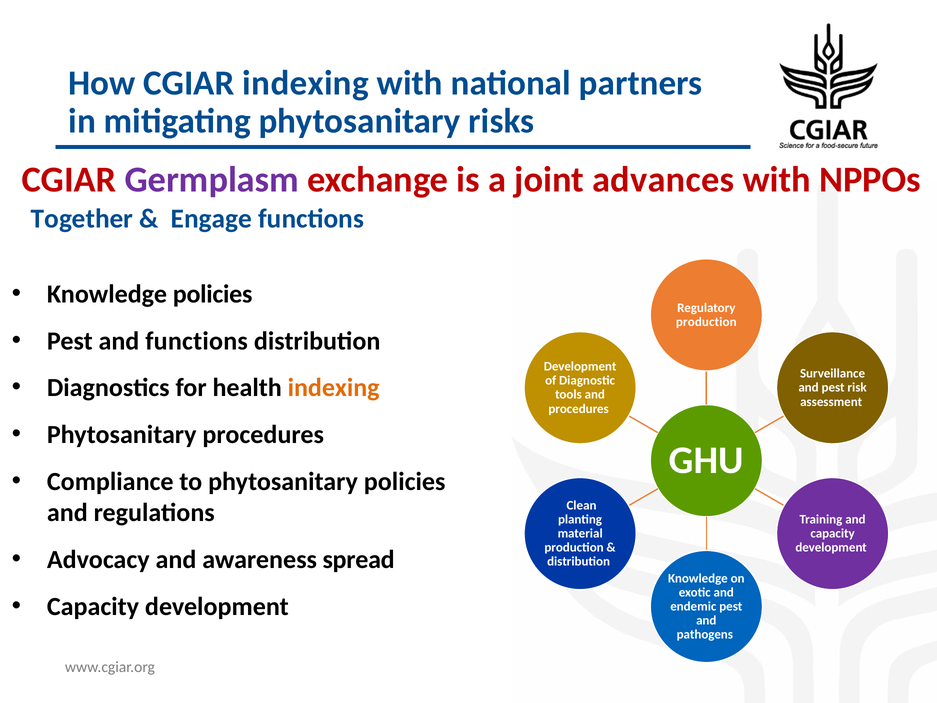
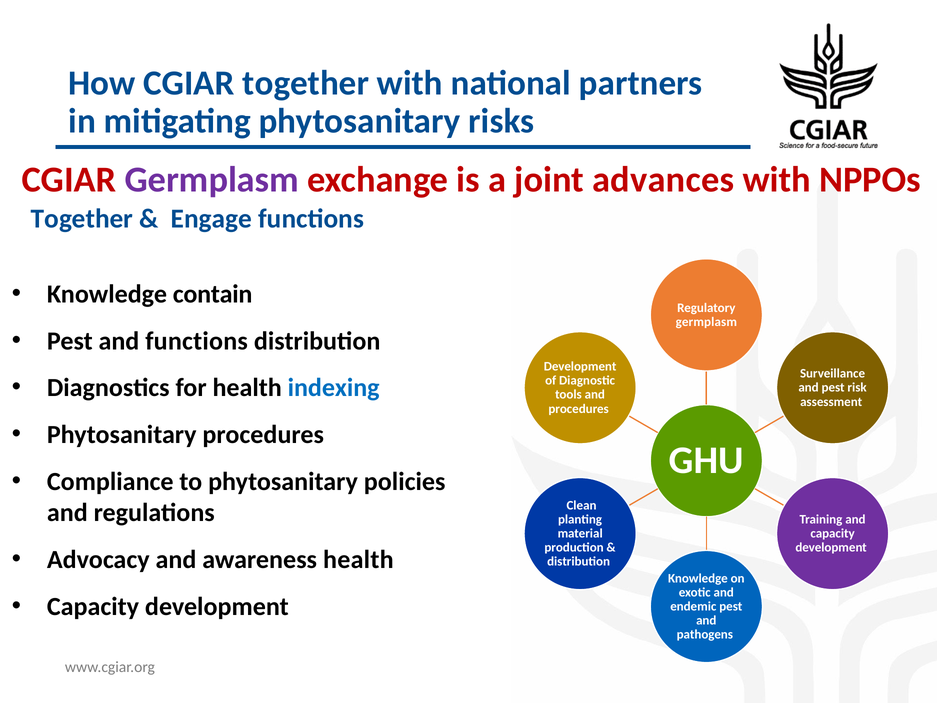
CGIAR indexing: indexing -> together
Knowledge policies: policies -> contain
production at (706, 322): production -> germplasm
indexing at (334, 388) colour: orange -> blue
awareness spread: spread -> health
